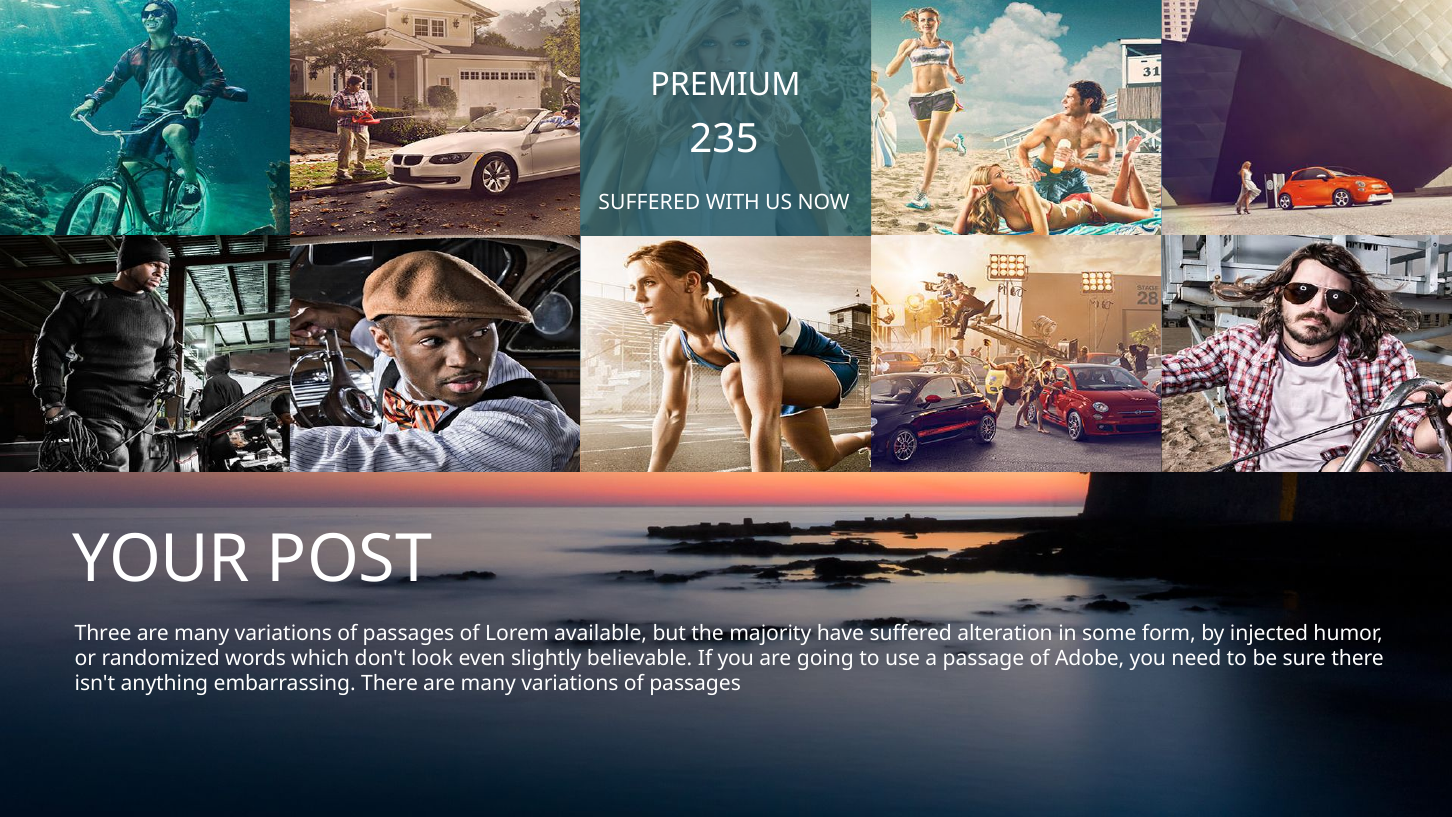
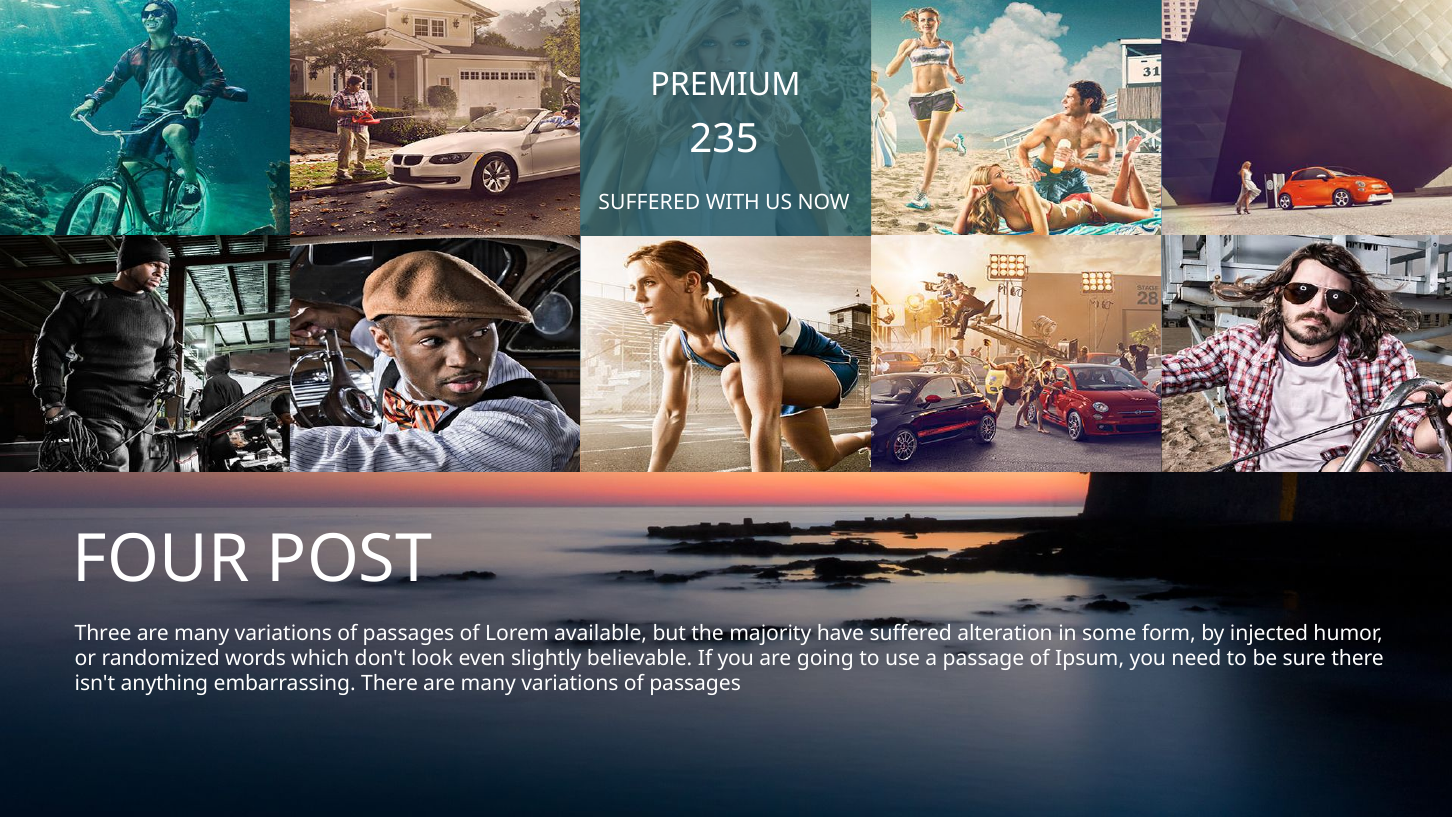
YOUR: YOUR -> FOUR
Adobe: Adobe -> Ipsum
